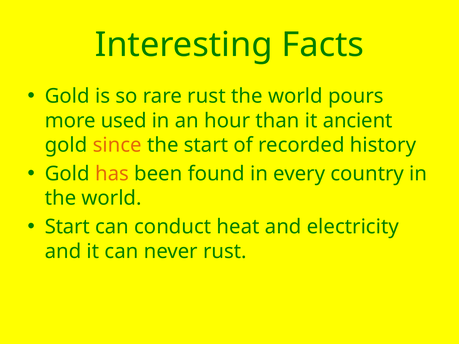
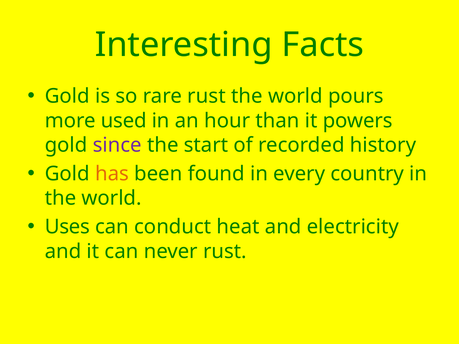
ancient: ancient -> powers
since colour: orange -> purple
Start at (67, 227): Start -> Uses
